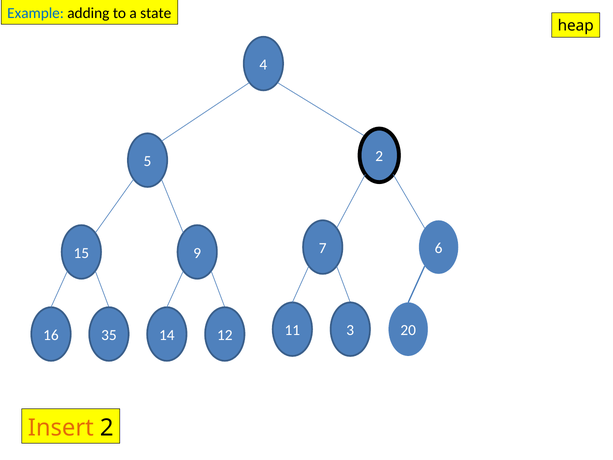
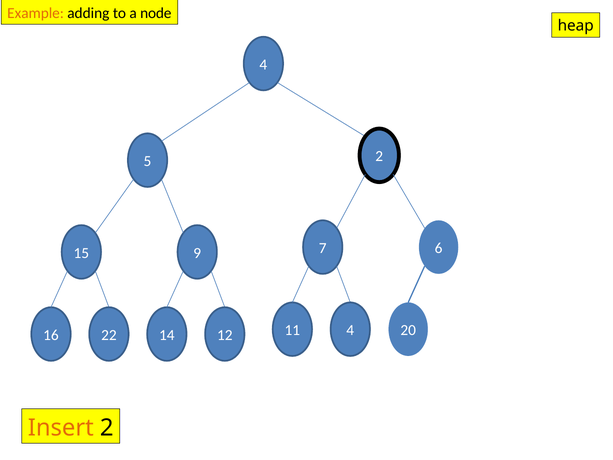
Example colour: blue -> orange
state: state -> node
11 3: 3 -> 4
35: 35 -> 22
